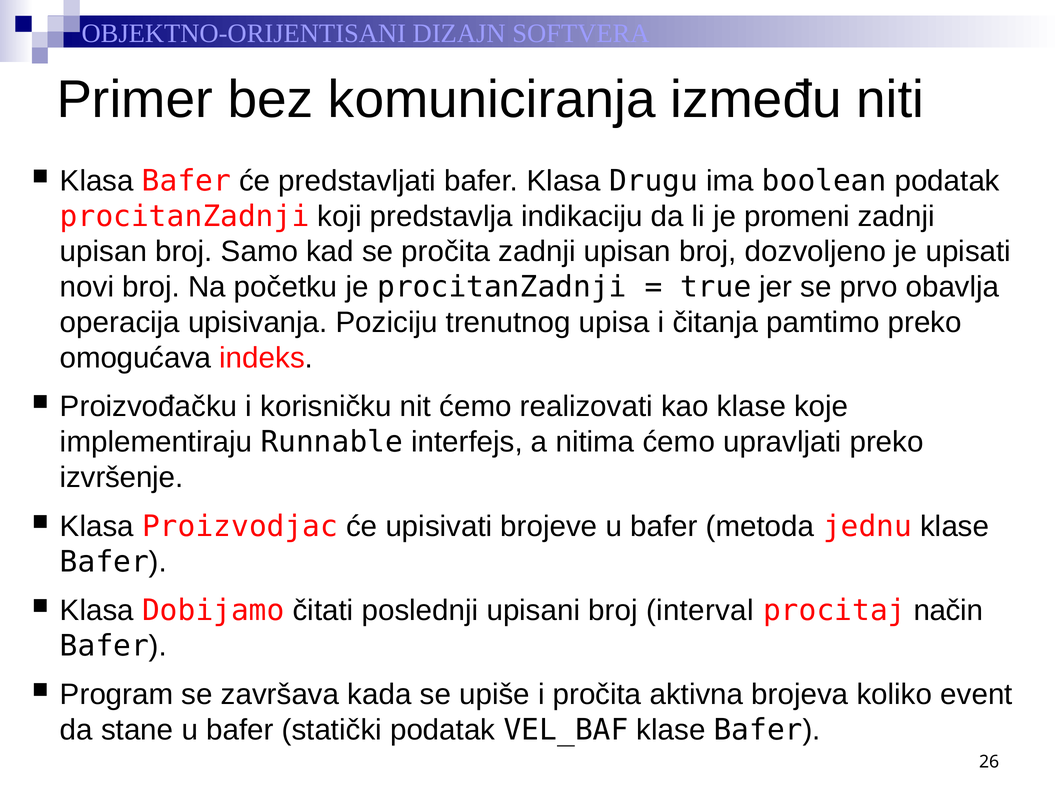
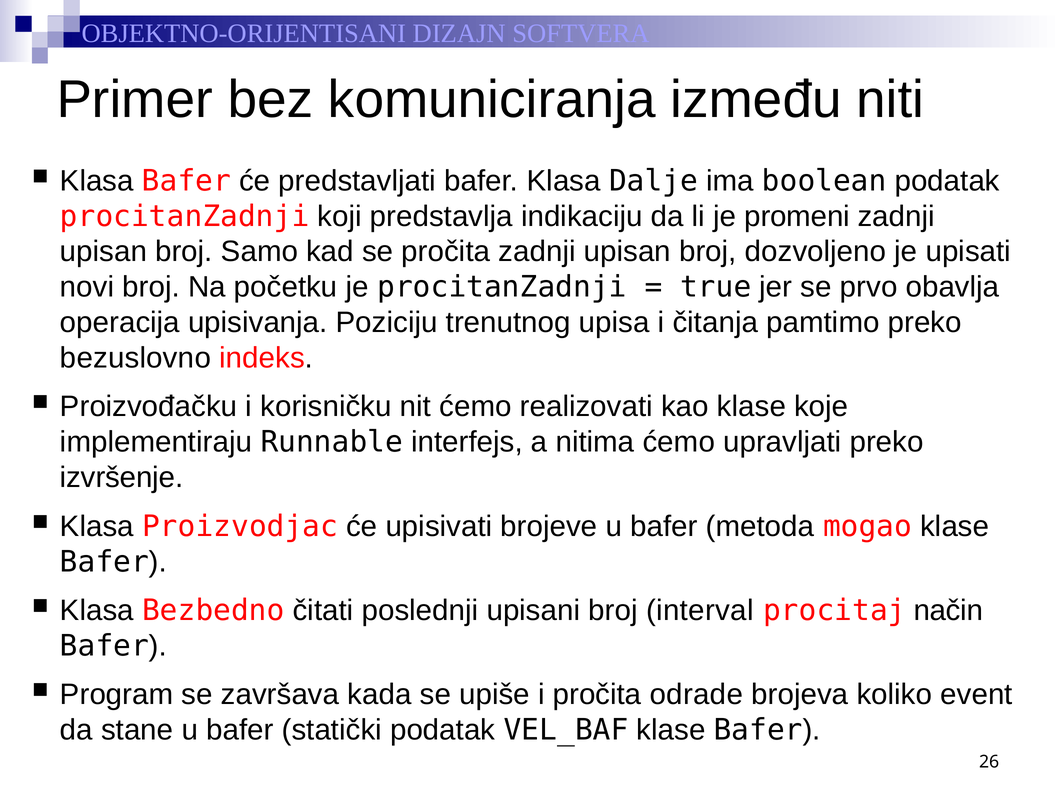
Drugu: Drugu -> Dalje
omogućava: omogućava -> bezuslovno
jednu: jednu -> mogao
Dobijamo: Dobijamo -> Bezbedno
aktivna: aktivna -> odrade
